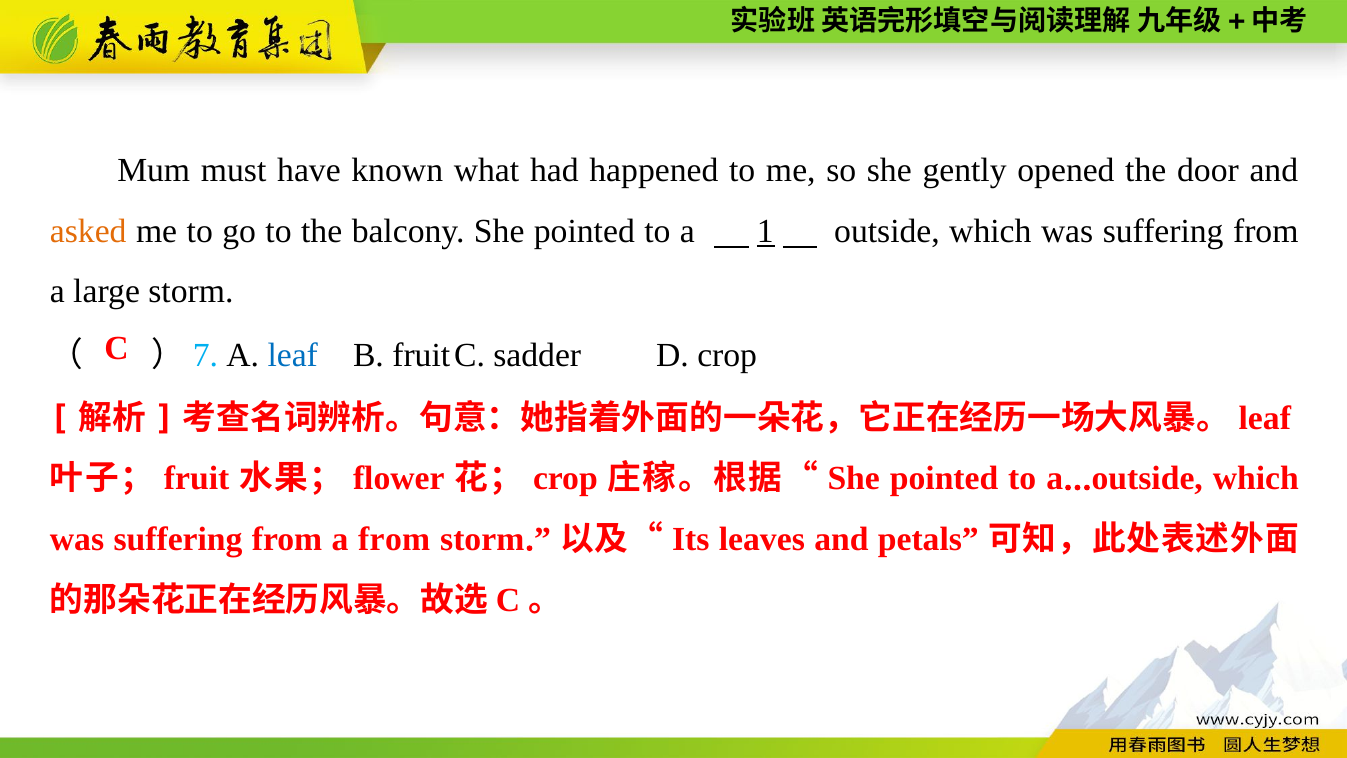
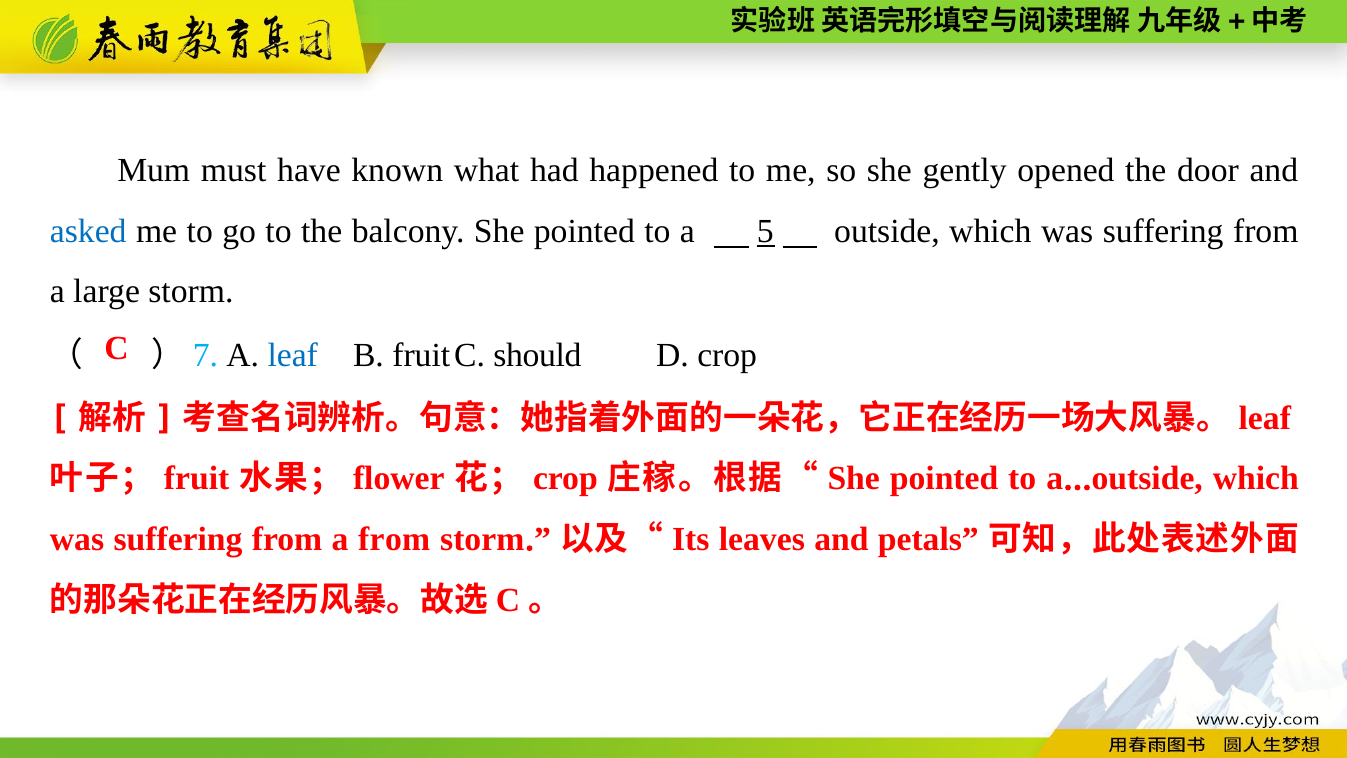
asked colour: orange -> blue
1: 1 -> 5
sadder: sadder -> should
